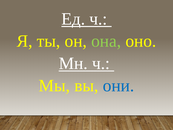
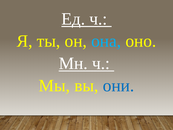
она colour: light green -> light blue
